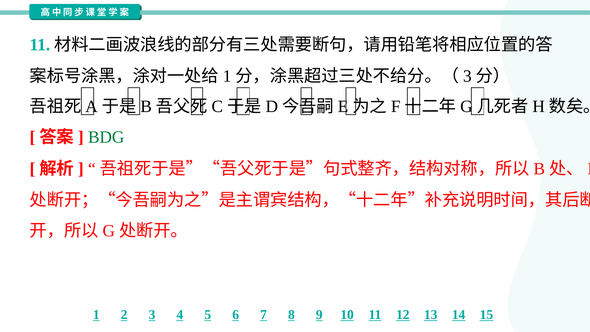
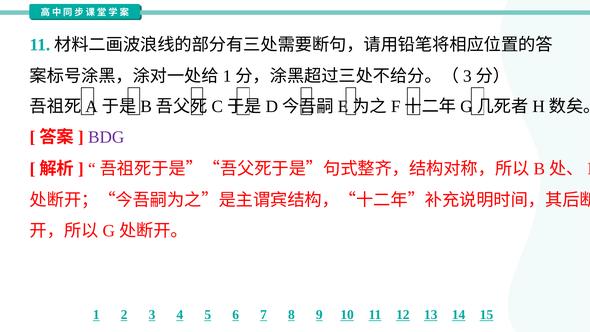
BDG colour: green -> purple
